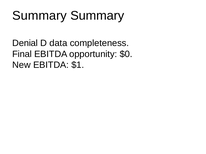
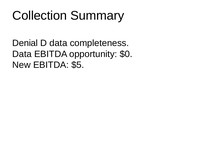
Summary at (40, 16): Summary -> Collection
Final at (22, 54): Final -> Data
$1: $1 -> $5
